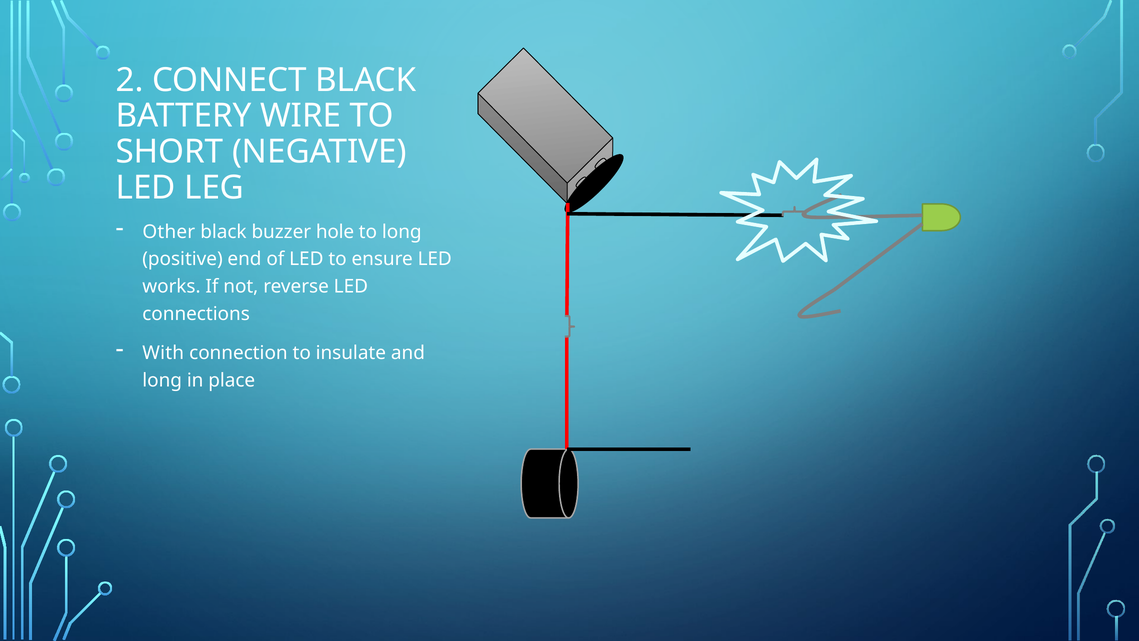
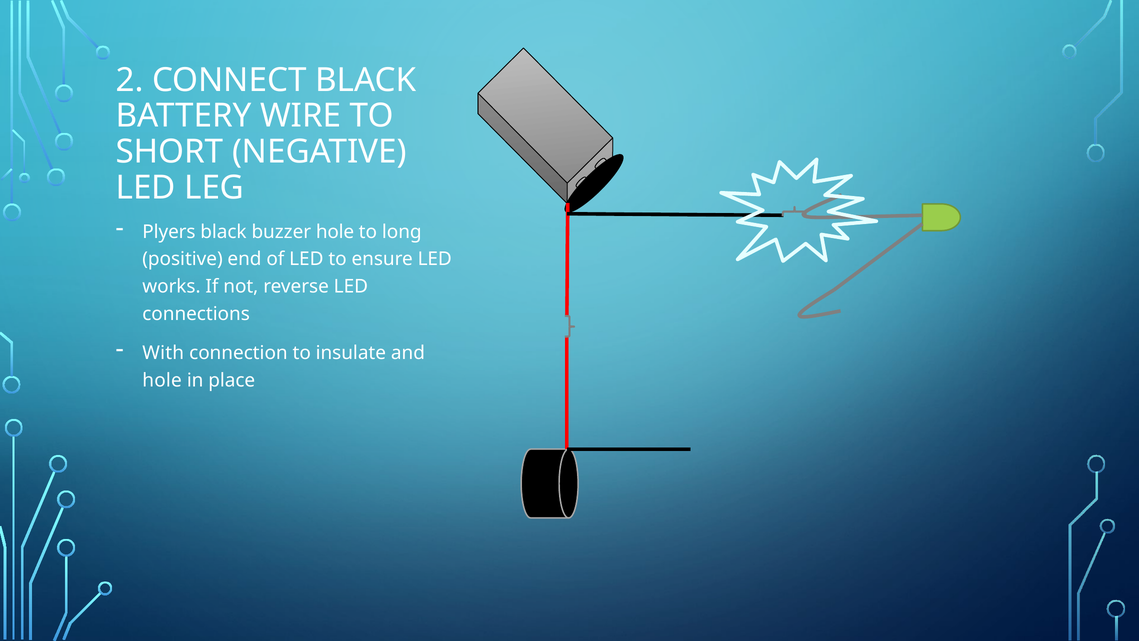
Other: Other -> Plyers
long at (162, 380): long -> hole
